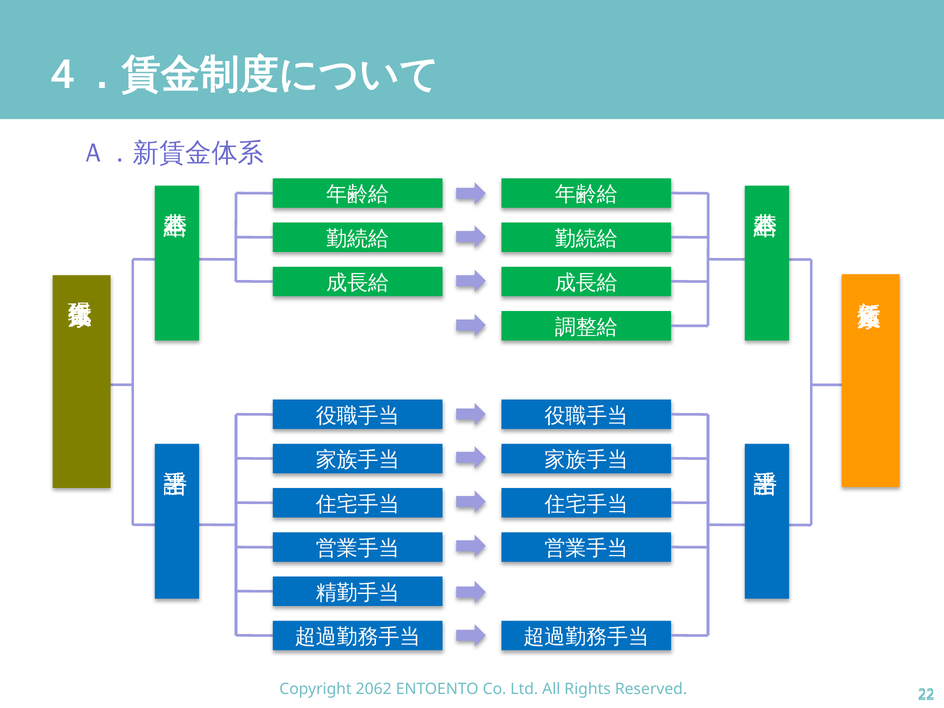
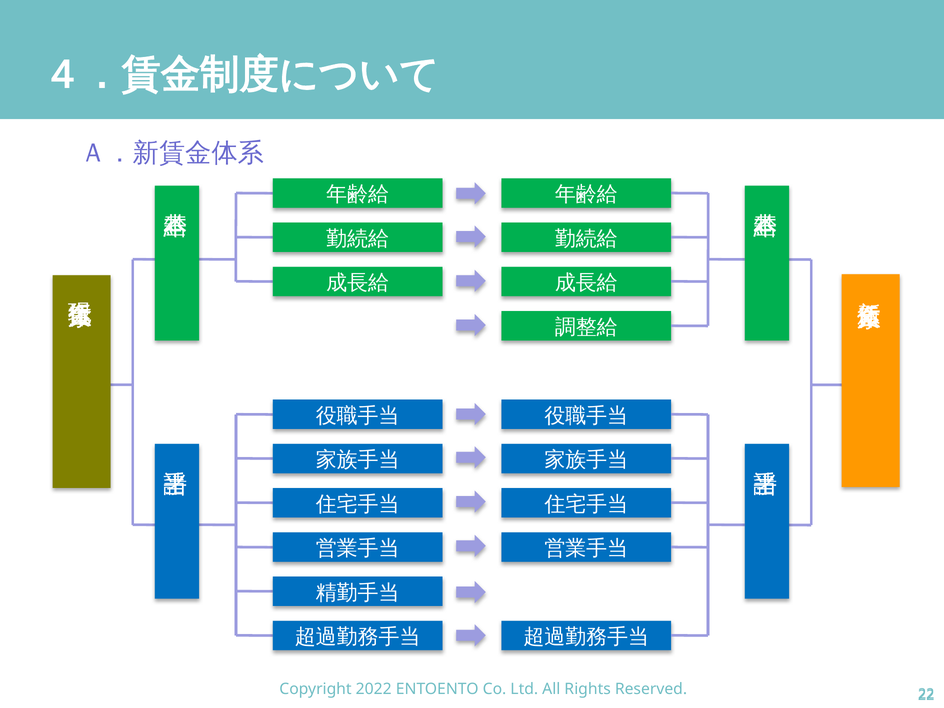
2062: 2062 -> 2022
